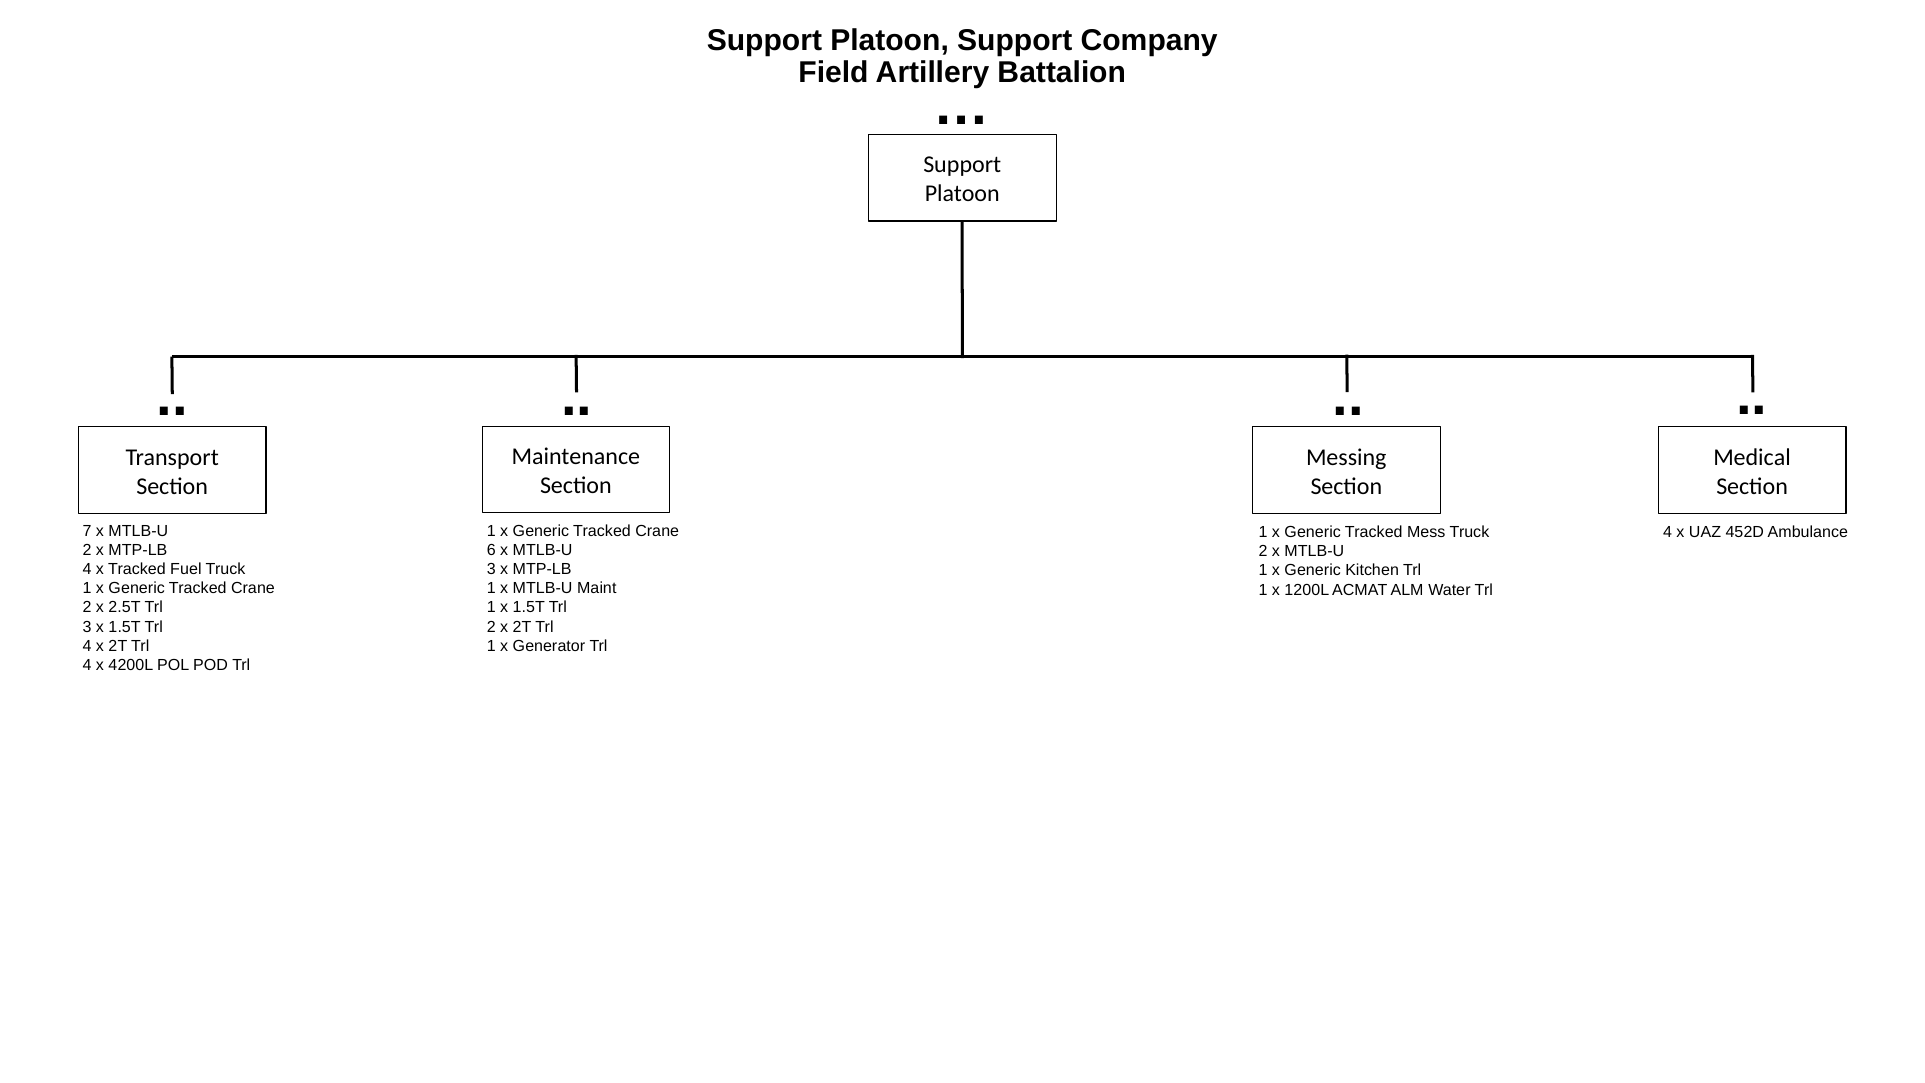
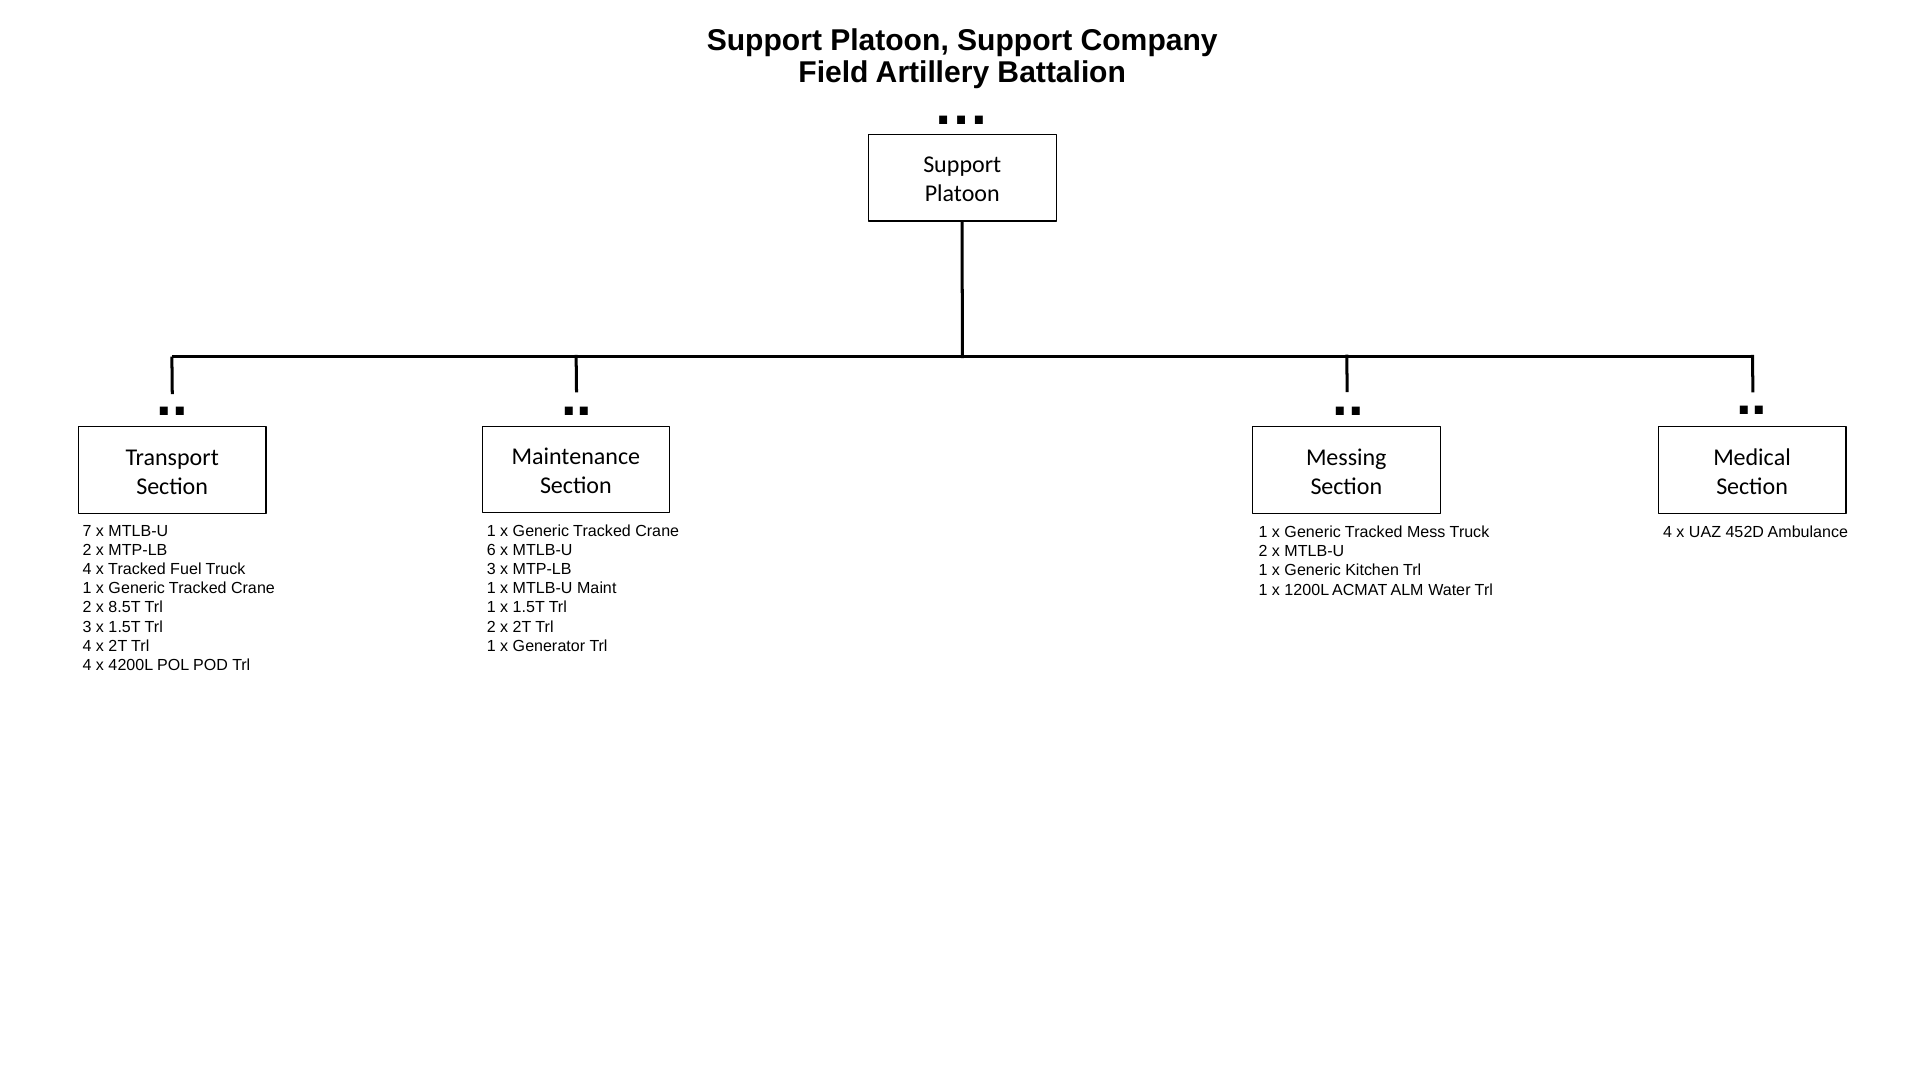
2.5T: 2.5T -> 8.5T
